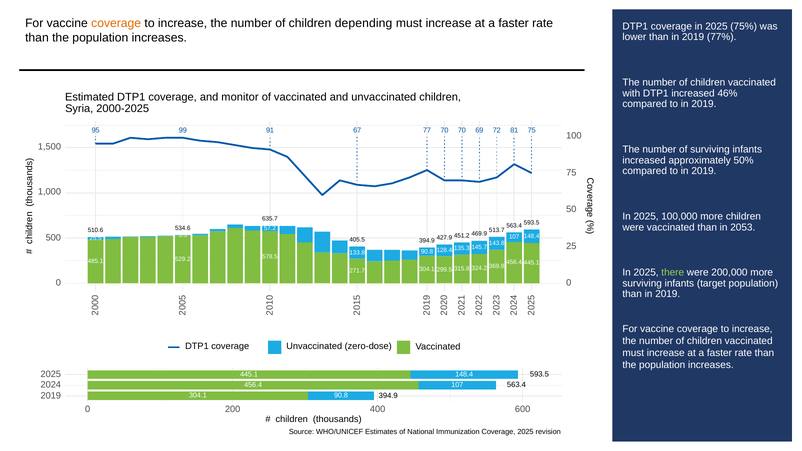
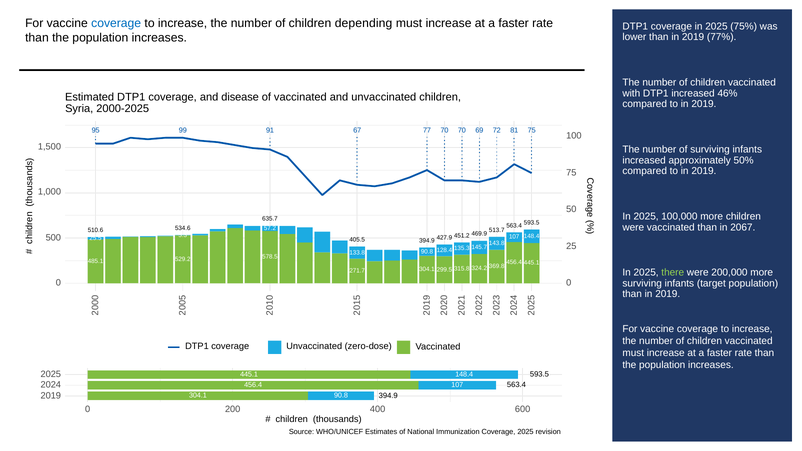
coverage at (116, 23) colour: orange -> blue
monitor: monitor -> disease
2053: 2053 -> 2067
